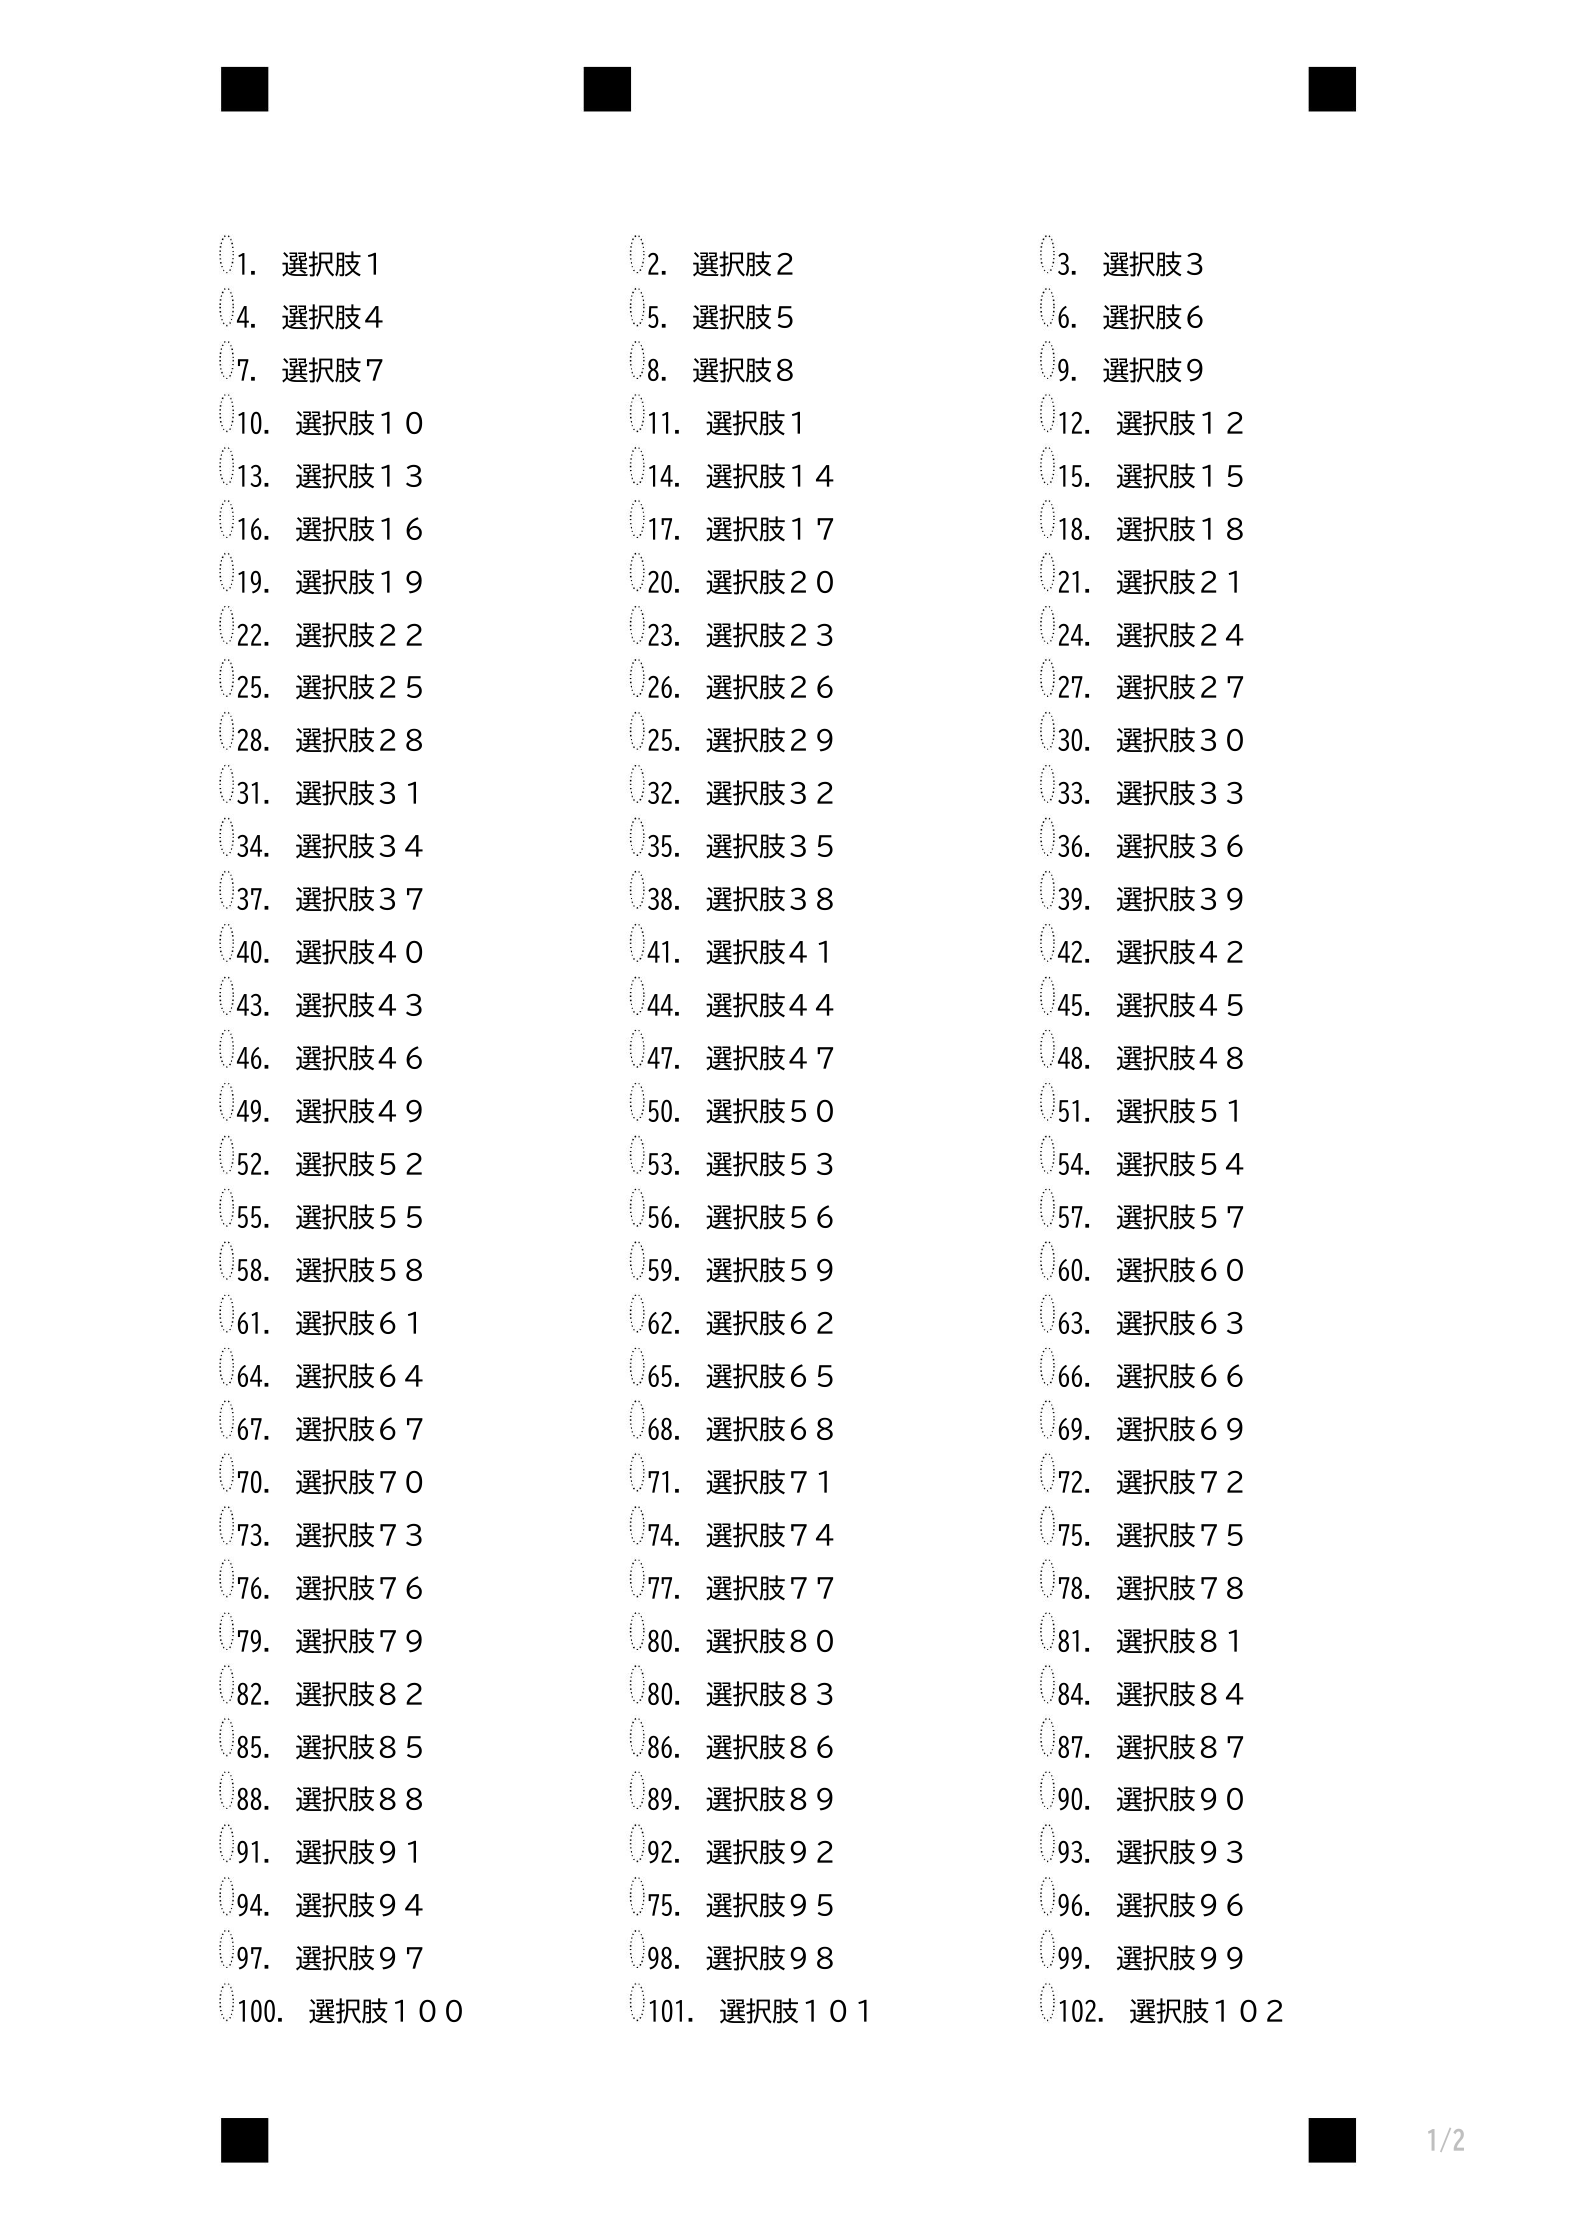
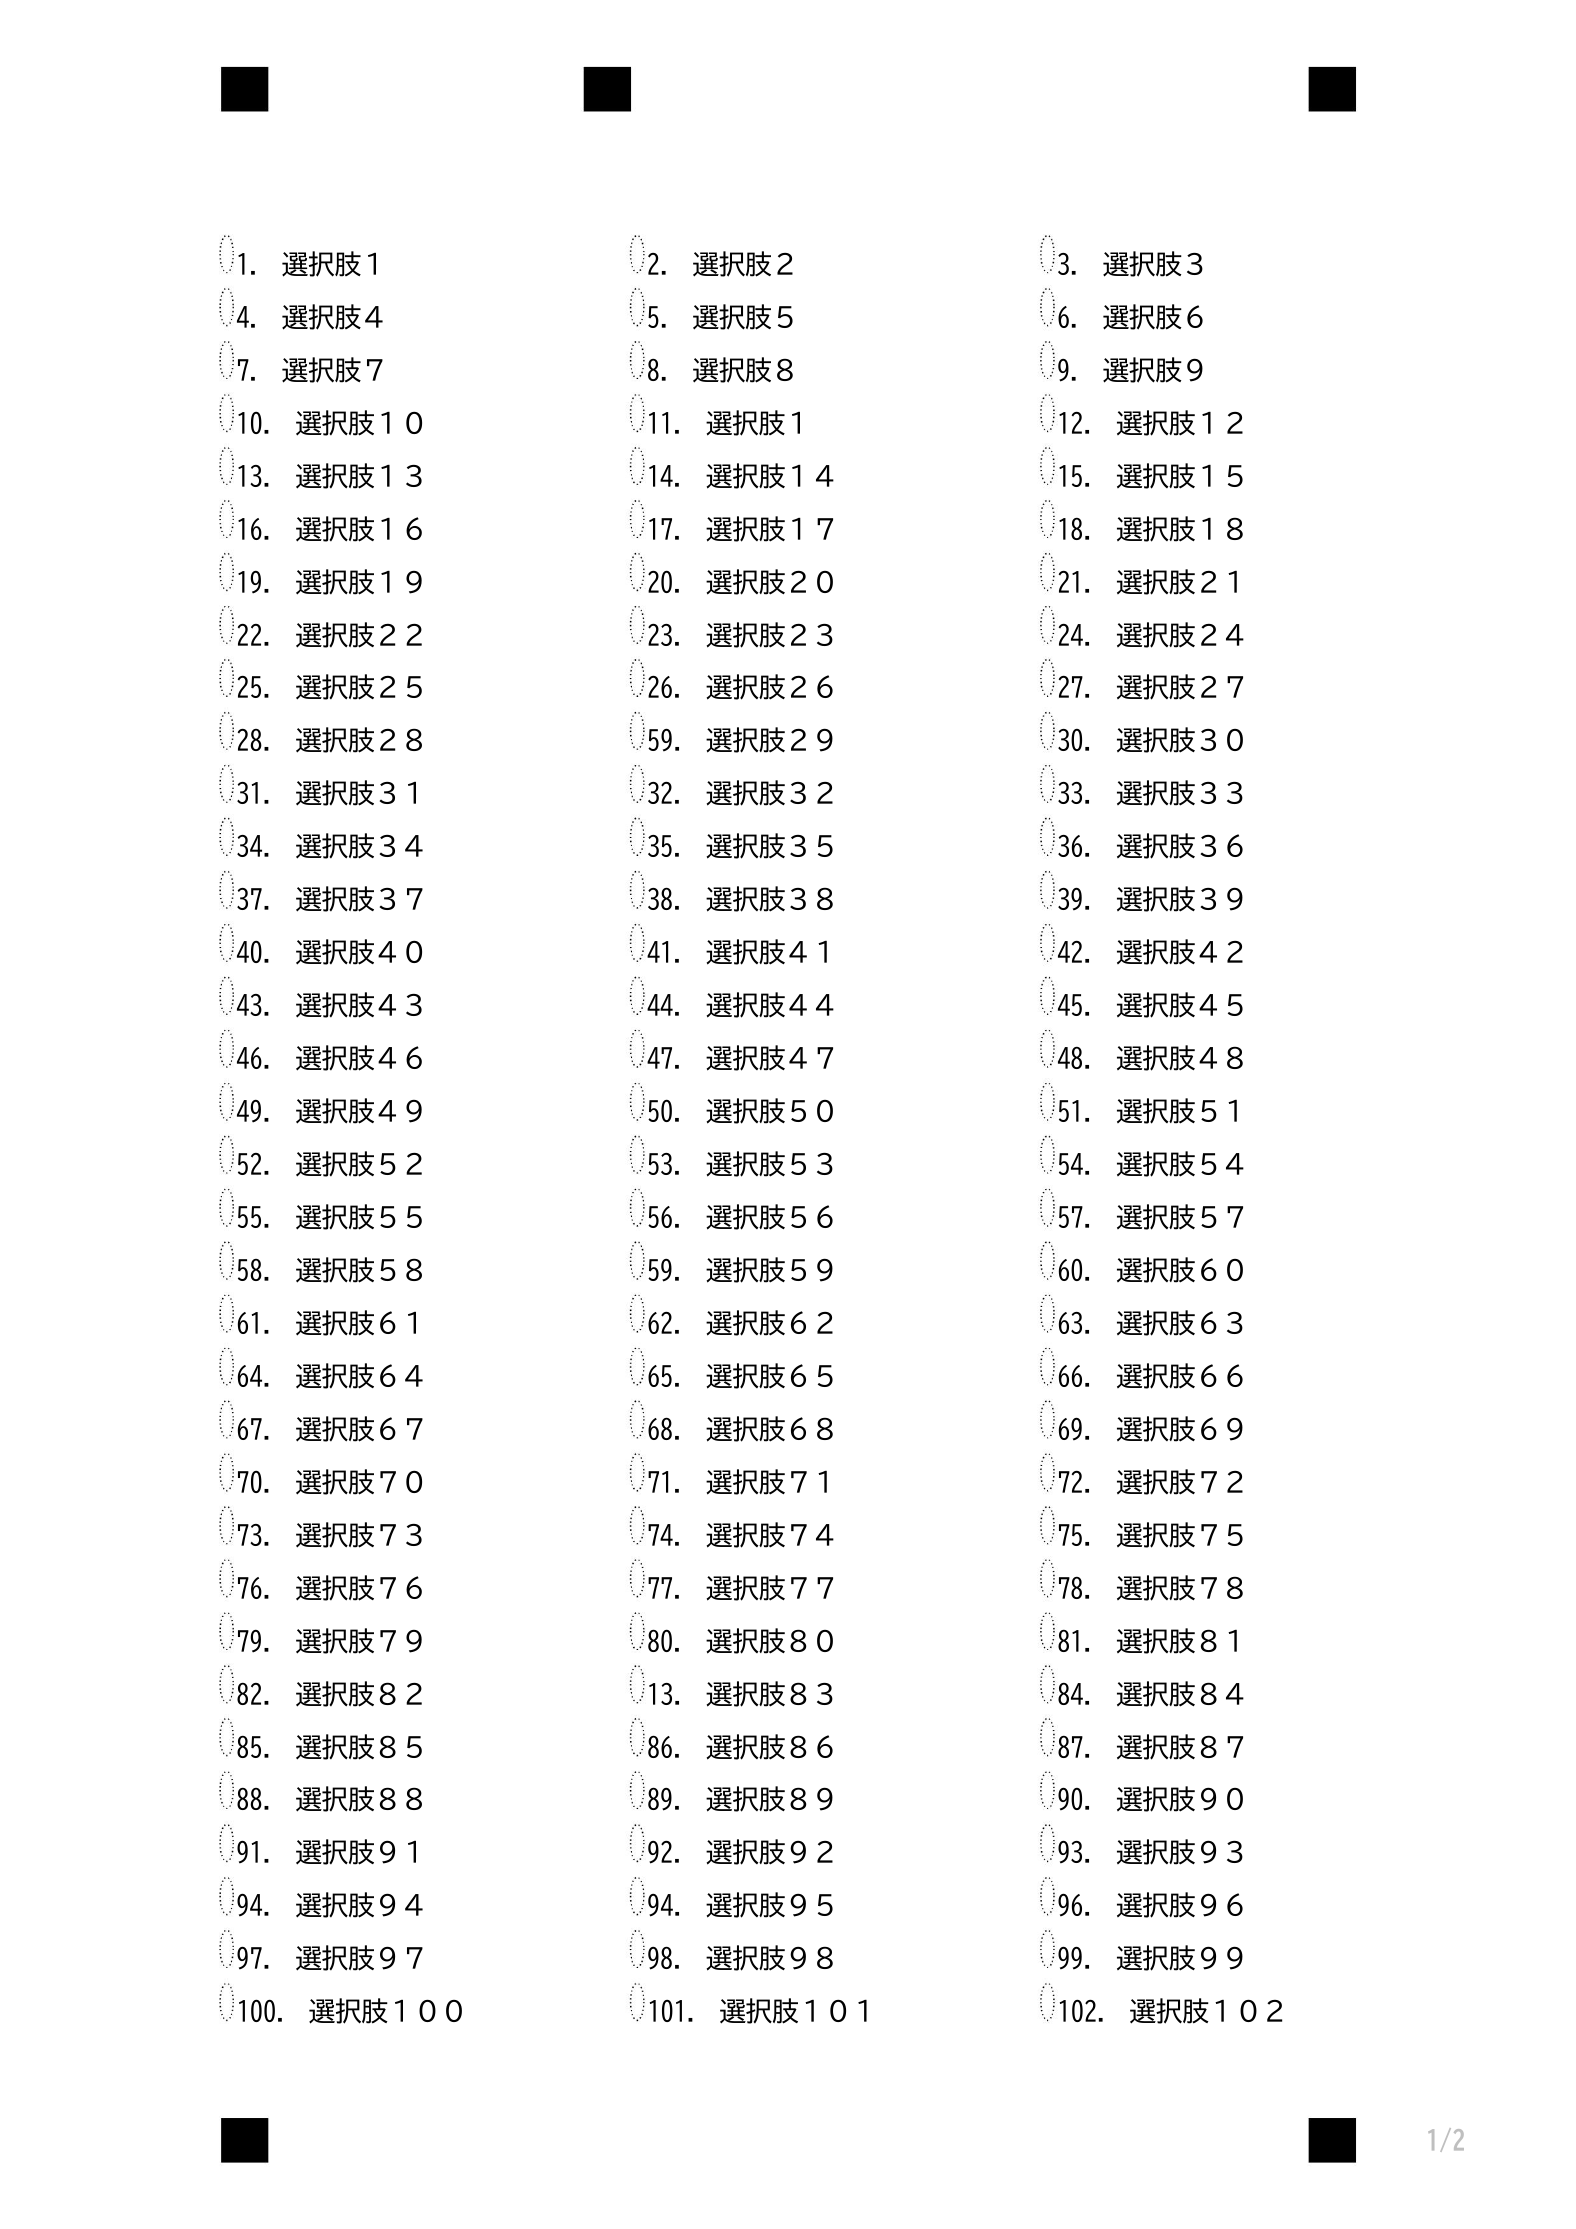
25 at (667, 742): 25 -> 59
80 at (667, 1695): 80 -> 13
75 at (667, 1907): 75 -> 94
